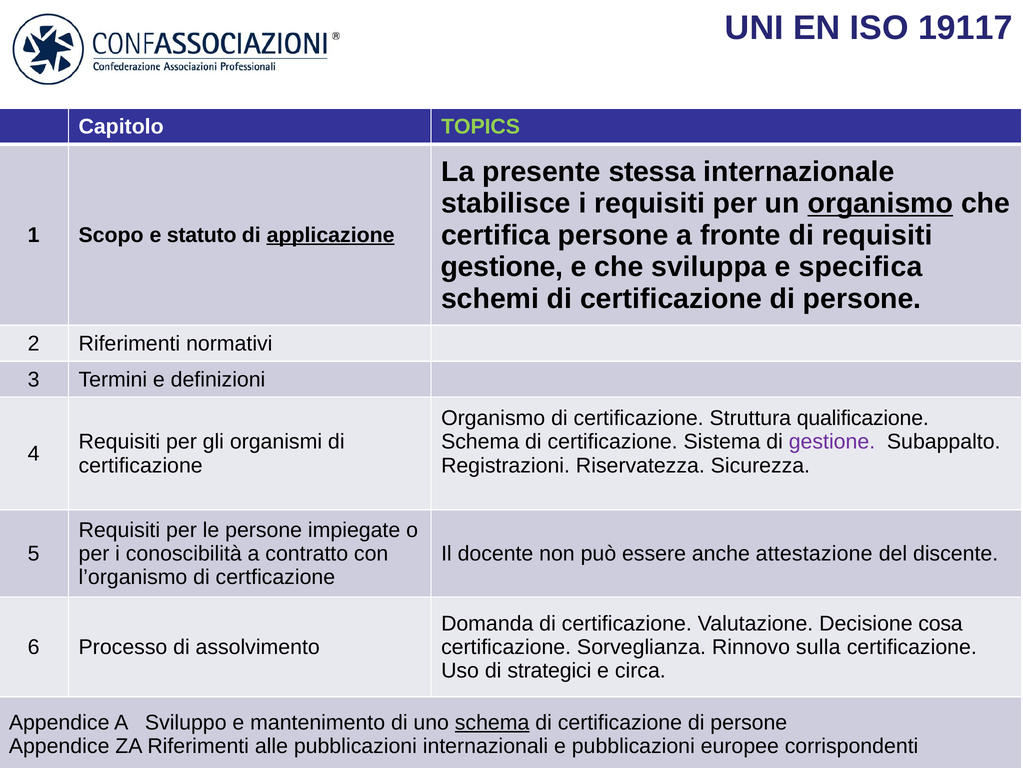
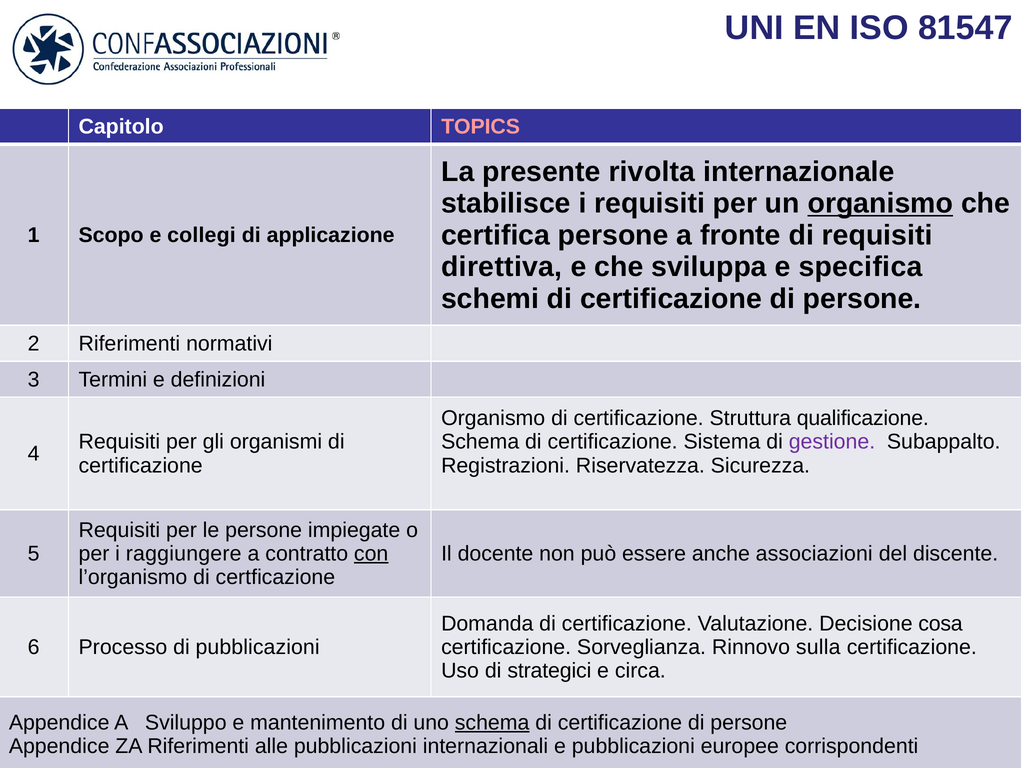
19117: 19117 -> 81547
TOPICS colour: light green -> pink
stessa: stessa -> rivolta
statuto: statuto -> collegi
applicazione underline: present -> none
gestione at (502, 267): gestione -> direttiva
conoscibilità: conoscibilità -> raggiungere
con underline: none -> present
attestazione: attestazione -> associazioni
di assolvimento: assolvimento -> pubblicazioni
